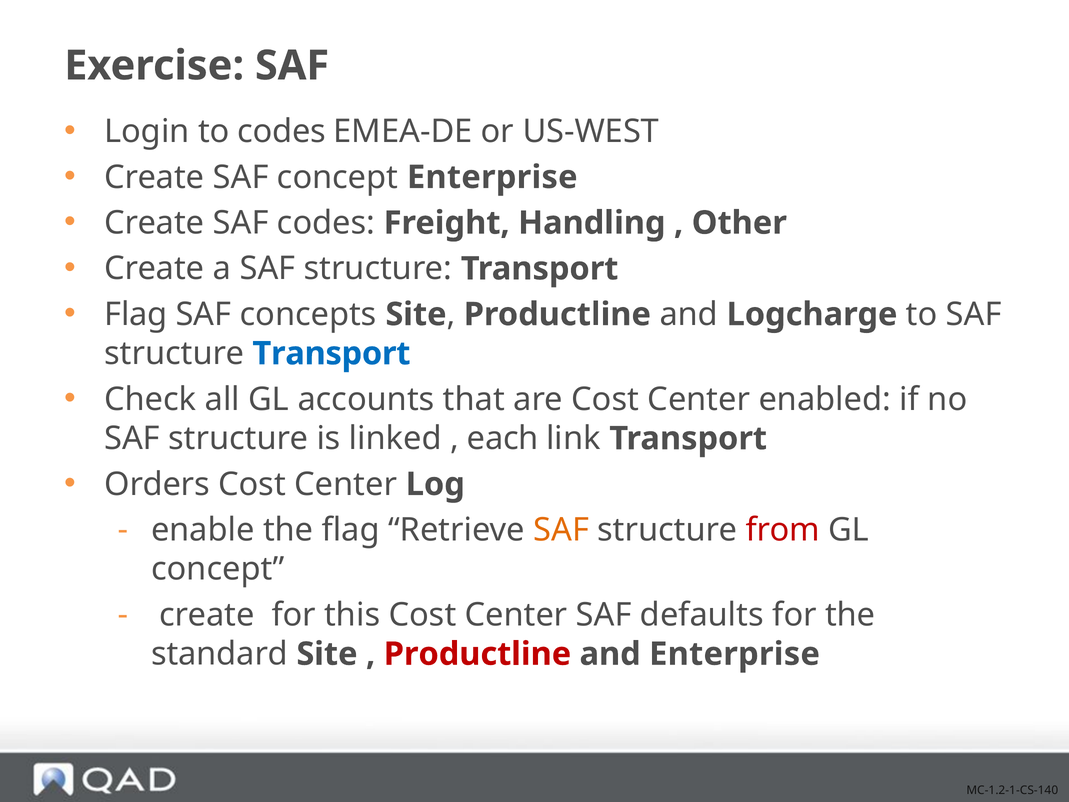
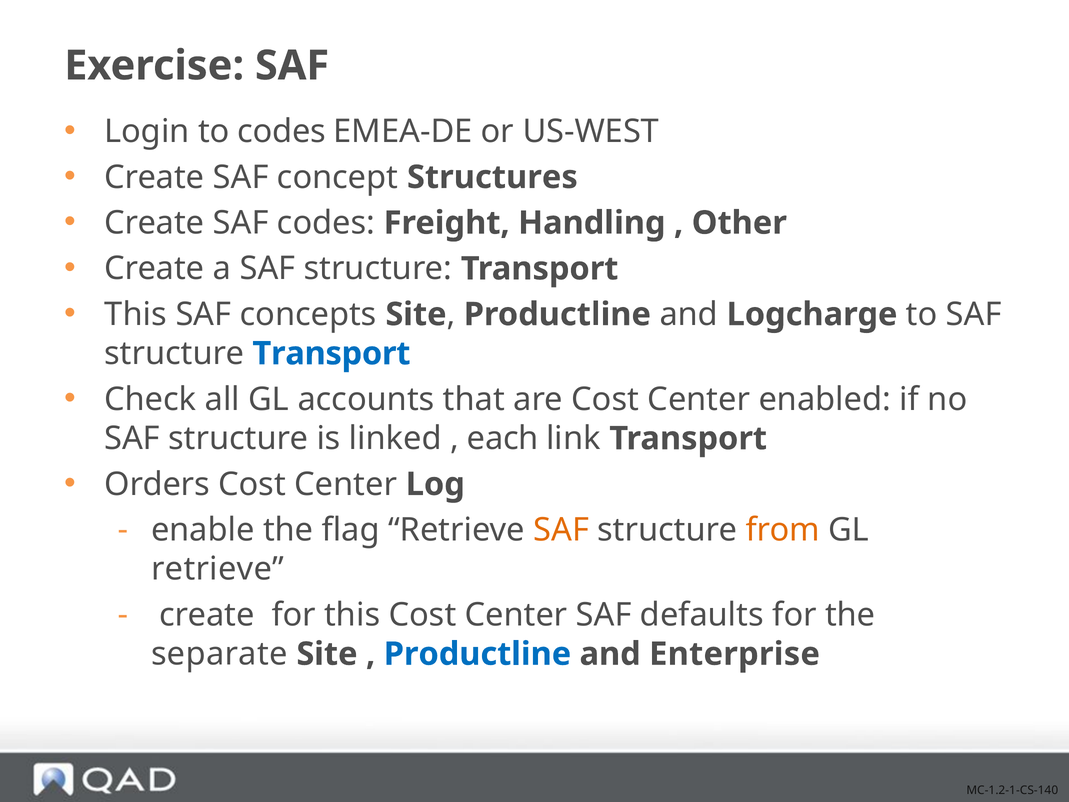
concept Enterprise: Enterprise -> Structures
Flag at (136, 314): Flag -> This
from colour: red -> orange
concept at (218, 569): concept -> retrieve
standard: standard -> separate
Productline at (477, 654) colour: red -> blue
